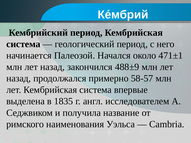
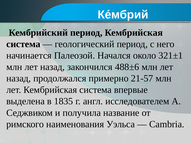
471±1: 471±1 -> 321±1
488±9: 488±9 -> 488±6
58-57: 58-57 -> 21-57
